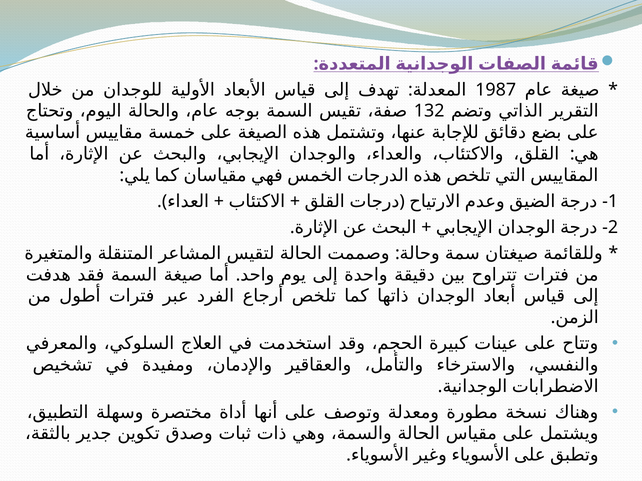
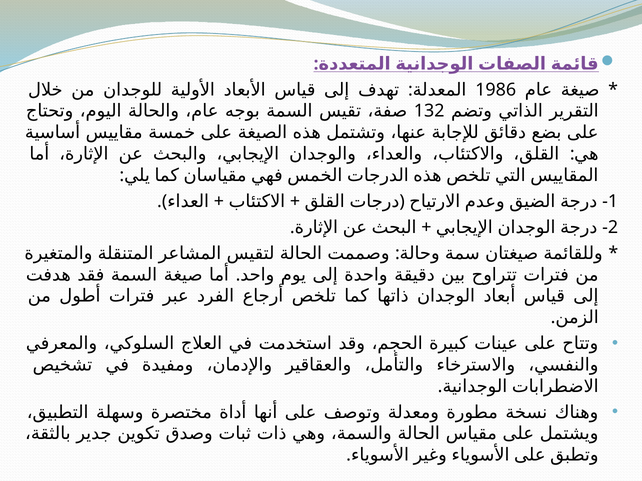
1987: 1987 -> 1986
